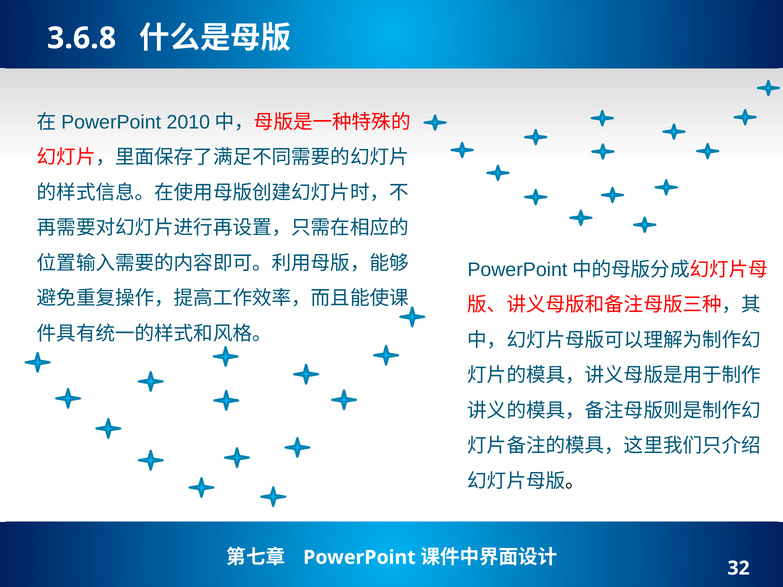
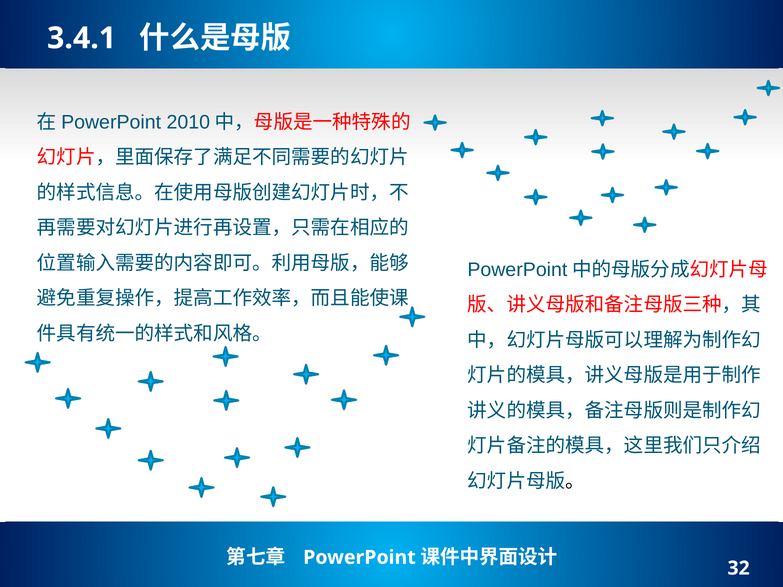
3.6.8: 3.6.8 -> 3.4.1
